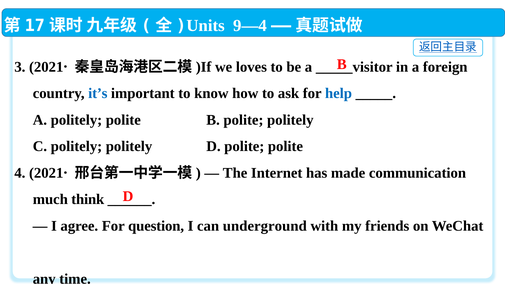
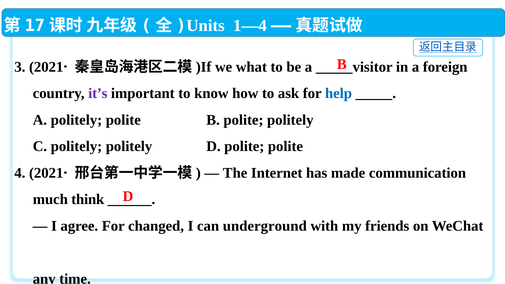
9—4: 9—4 -> 1—4
loves: loves -> what
it’s colour: blue -> purple
question: question -> changed
